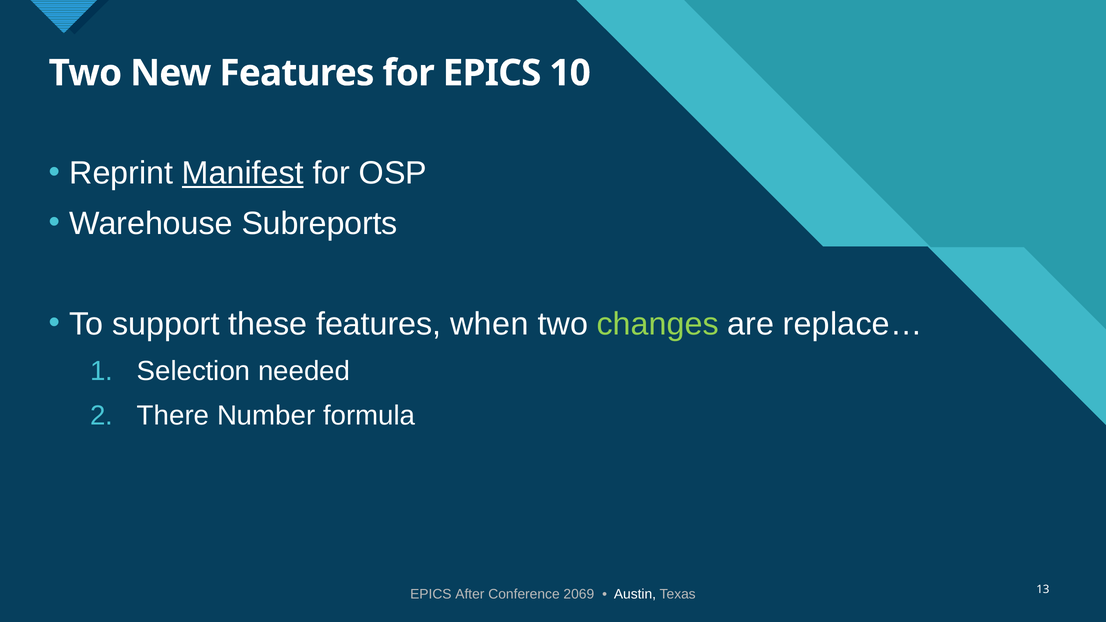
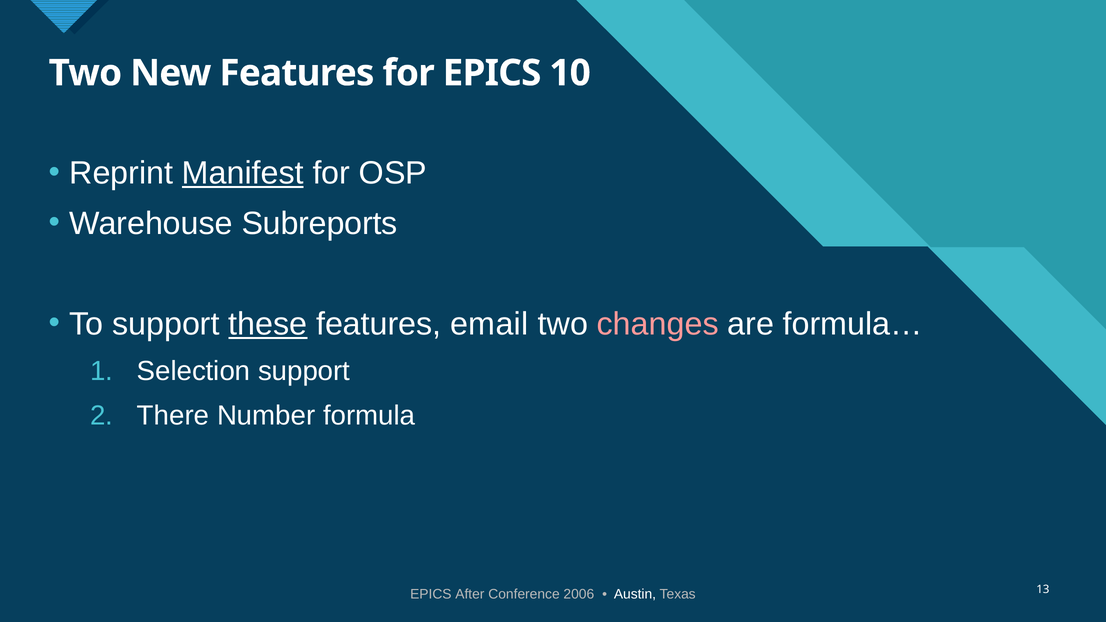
these underline: none -> present
when: when -> email
changes colour: light green -> pink
replace…: replace… -> formula…
Selection needed: needed -> support
2069: 2069 -> 2006
